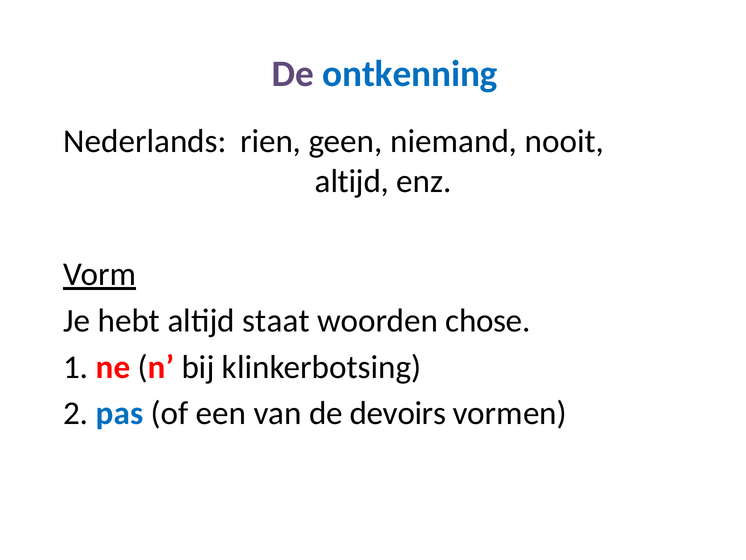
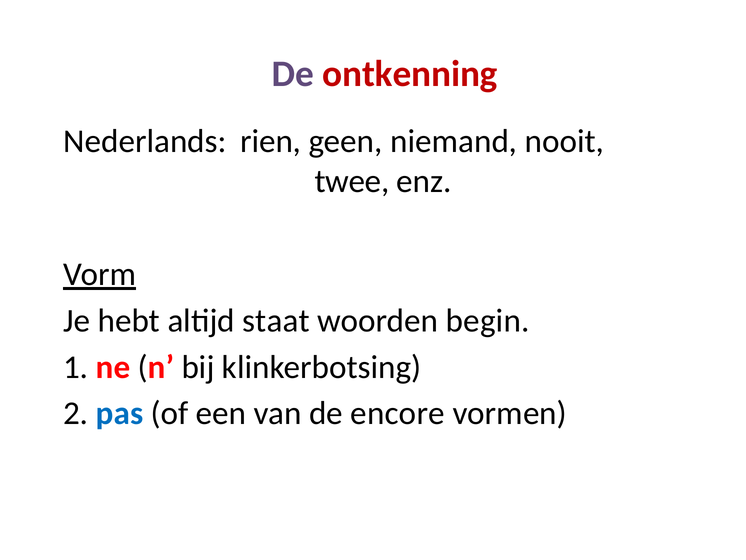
ontkenning colour: blue -> red
altijd at (352, 181): altijd -> twee
chose: chose -> begin
devoirs: devoirs -> encore
